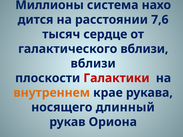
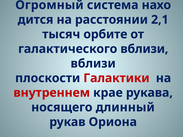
Миллионы: Миллионы -> Огромный
7,6: 7,6 -> 2,1
сердце: сердце -> орбите
внутреннем colour: orange -> red
